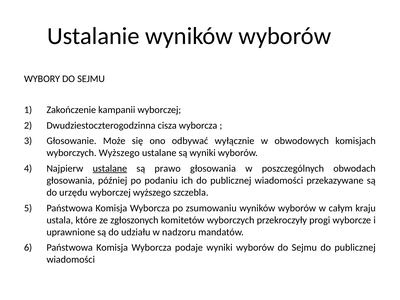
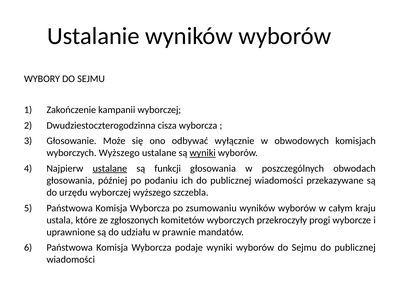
wyniki at (203, 153) underline: none -> present
prawo: prawo -> funkcji
nadzoru: nadzoru -> prawnie
